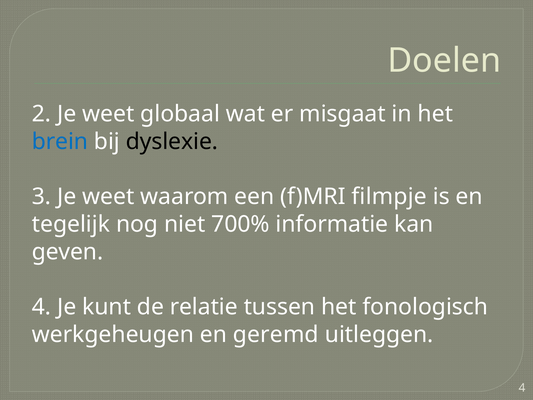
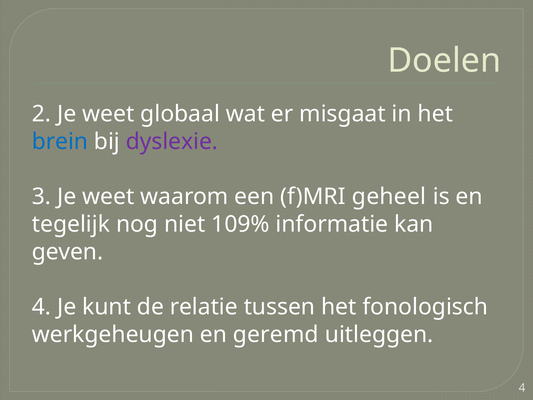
dyslexie colour: black -> purple
filmpje: filmpje -> geheel
700%: 700% -> 109%
